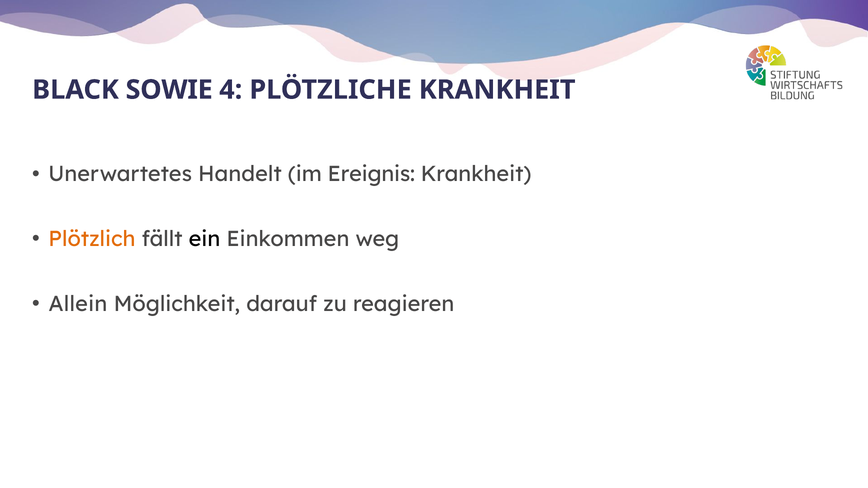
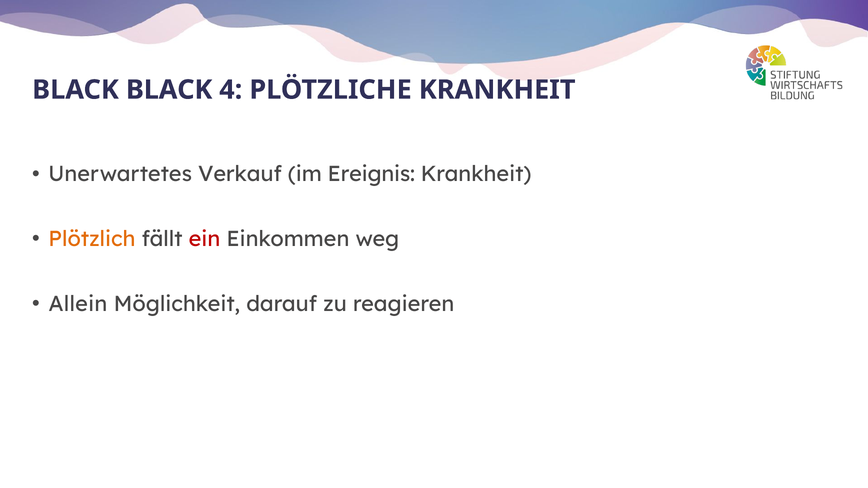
BLACK SOWIE: SOWIE -> BLACK
Handelt: Handelt -> Verkauf
ein colour: black -> red
